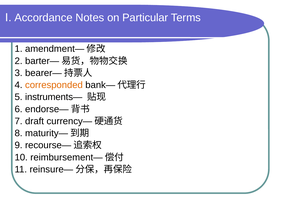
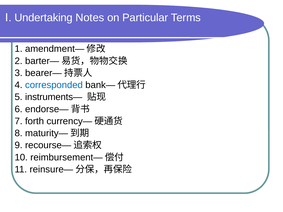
Accordance: Accordance -> Undertaking
corresponded colour: orange -> blue
draft: draft -> forth
